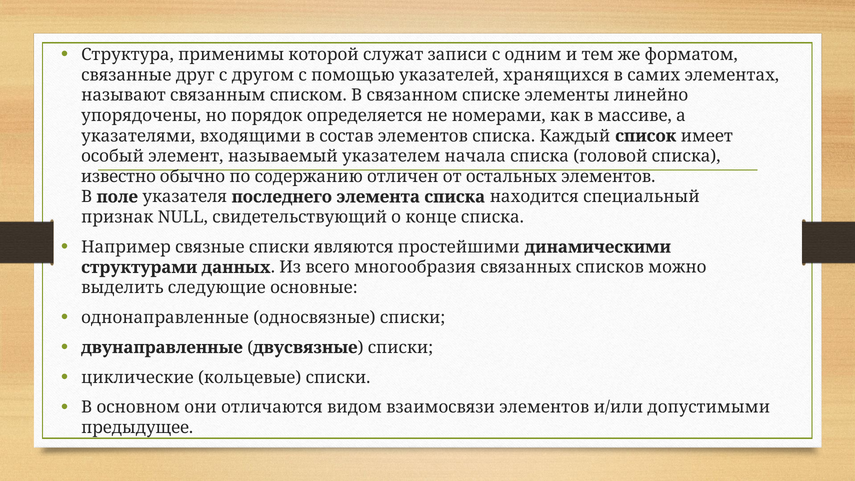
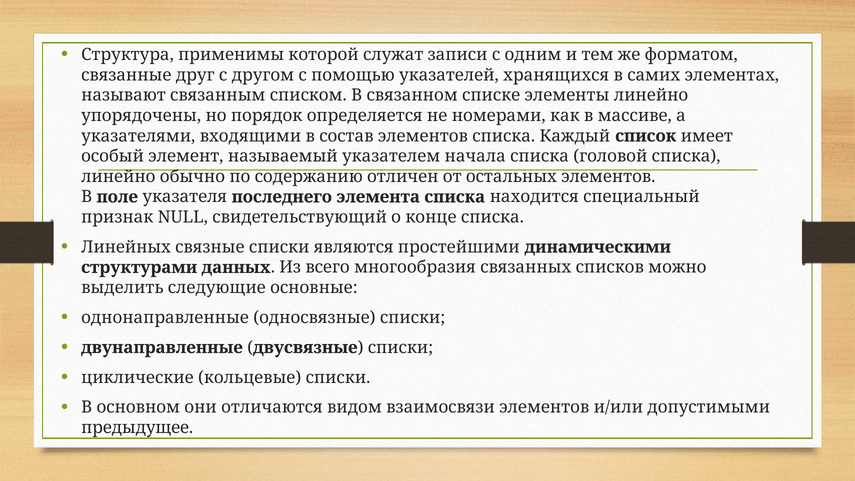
известно at (118, 177): известно -> линейно
Например: Например -> Линейных
